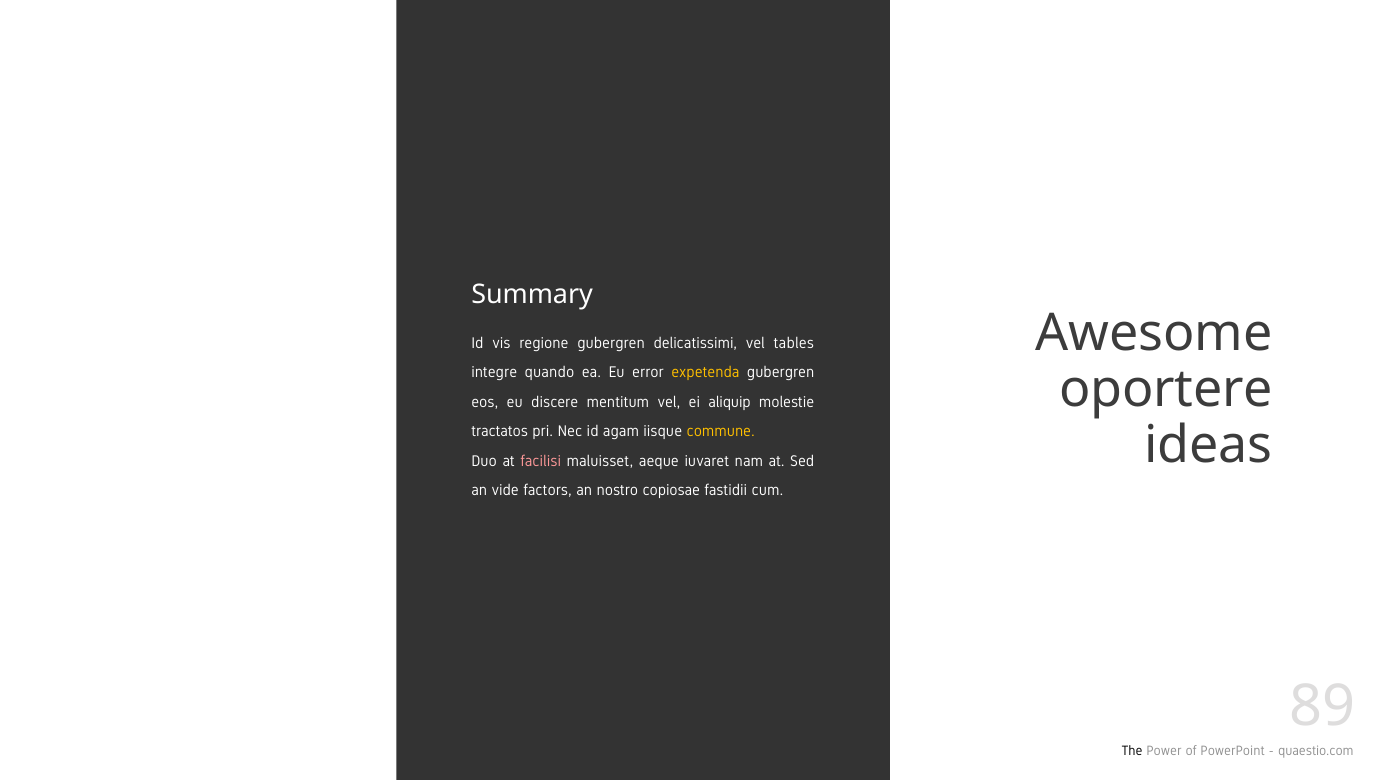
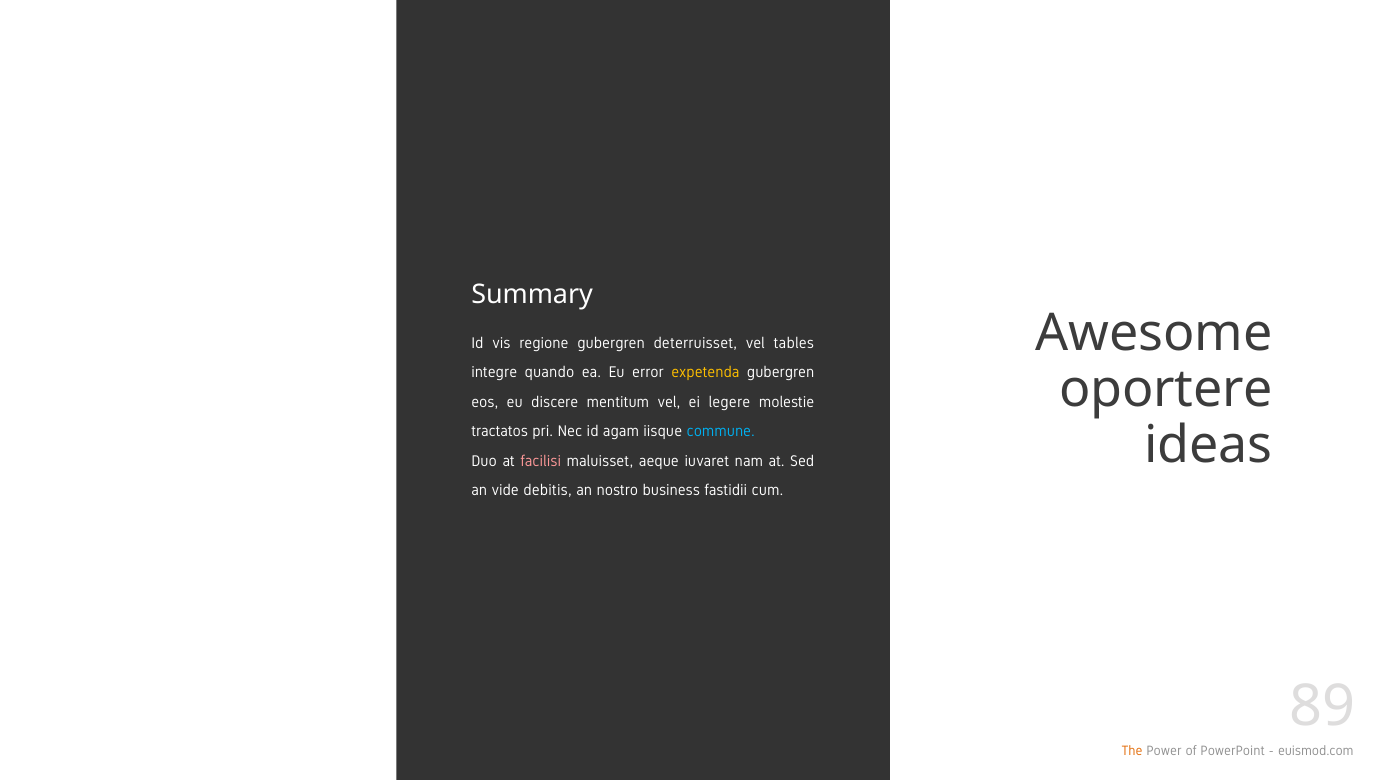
delicatissimi: delicatissimi -> deterruisset
aliquip: aliquip -> legere
commune colour: yellow -> light blue
factors: factors -> debitis
copiosae: copiosae -> business
The colour: black -> orange
quaestio.com: quaestio.com -> euismod.com
